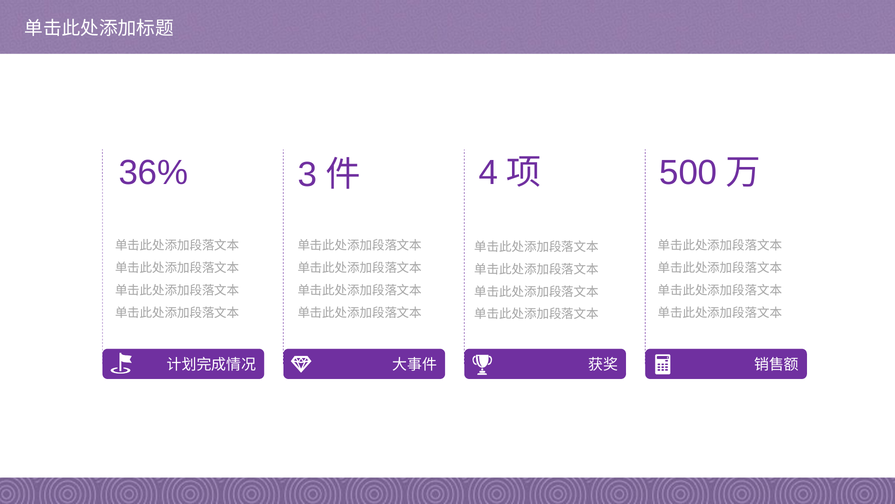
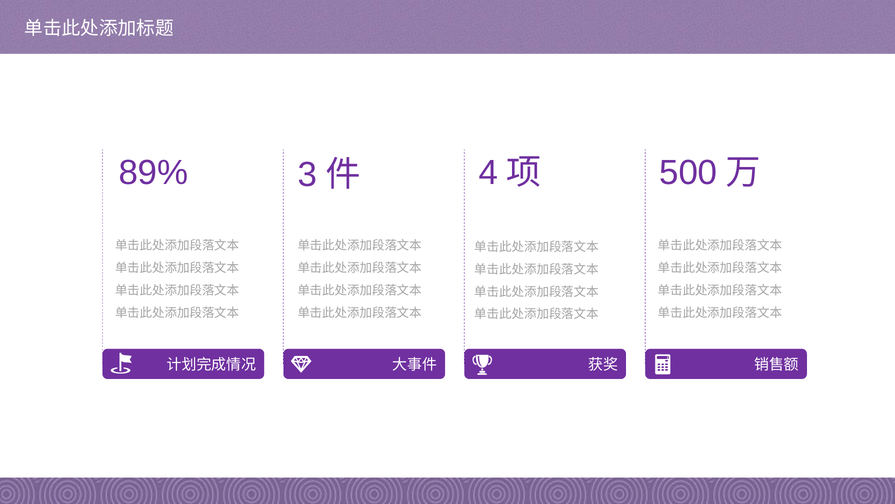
36%: 36% -> 89%
